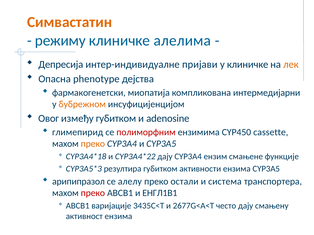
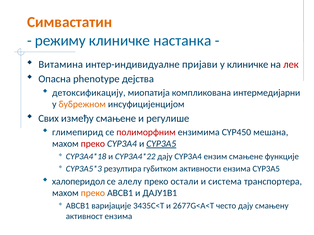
алелима: алелима -> настанка
Депресија: Депресија -> Витамина
лек colour: orange -> red
фармакогенетски: фармакогенетски -> детоксификацију
Овог: Овог -> Свих
између губитком: губитком -> смањене
adenosine: adenosine -> регулише
cassette: cassette -> мешана
преко at (93, 144) colour: orange -> red
CYP3A5 at (161, 144) underline: none -> present
арипипразол: арипипразол -> халоперидол
преко at (93, 193) colour: red -> orange
ЕНГЛ1B1: ЕНГЛ1B1 -> ДАЈУ1B1
